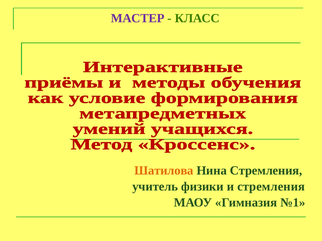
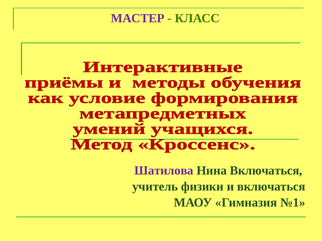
Шатилова colour: orange -> purple
Нина Стремления: Стремления -> Включаться
и стремления: стремления -> включаться
